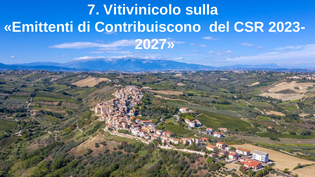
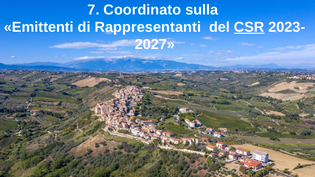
Vitivinicolo: Vitivinicolo -> Coordinato
Contribuiscono: Contribuiscono -> Rappresentanti
CSR underline: none -> present
